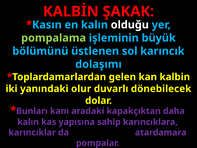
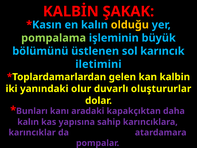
olduğu colour: white -> yellow
dolaşımı: dolaşımı -> iletimini
dönebilecek: dönebilecek -> oluştururlar
